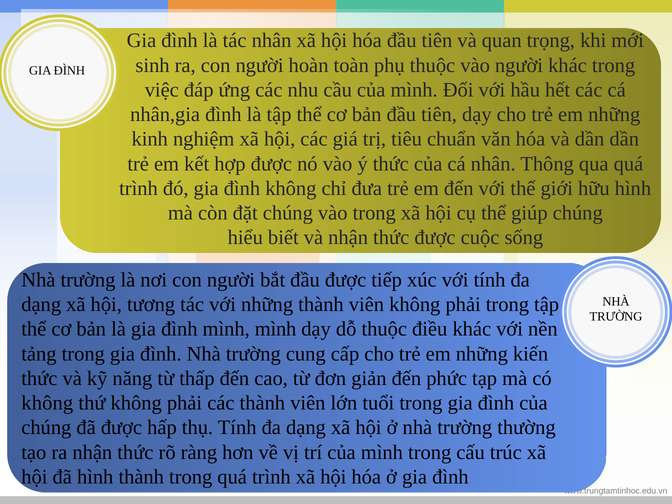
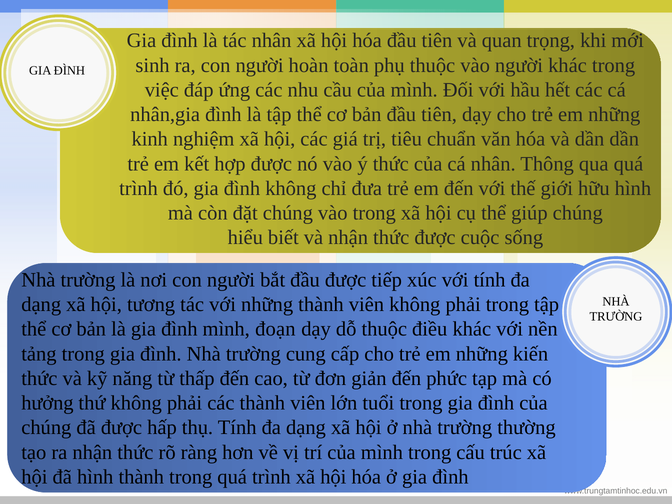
mình mình: mình -> đoạn
không at (47, 403): không -> hưởng
